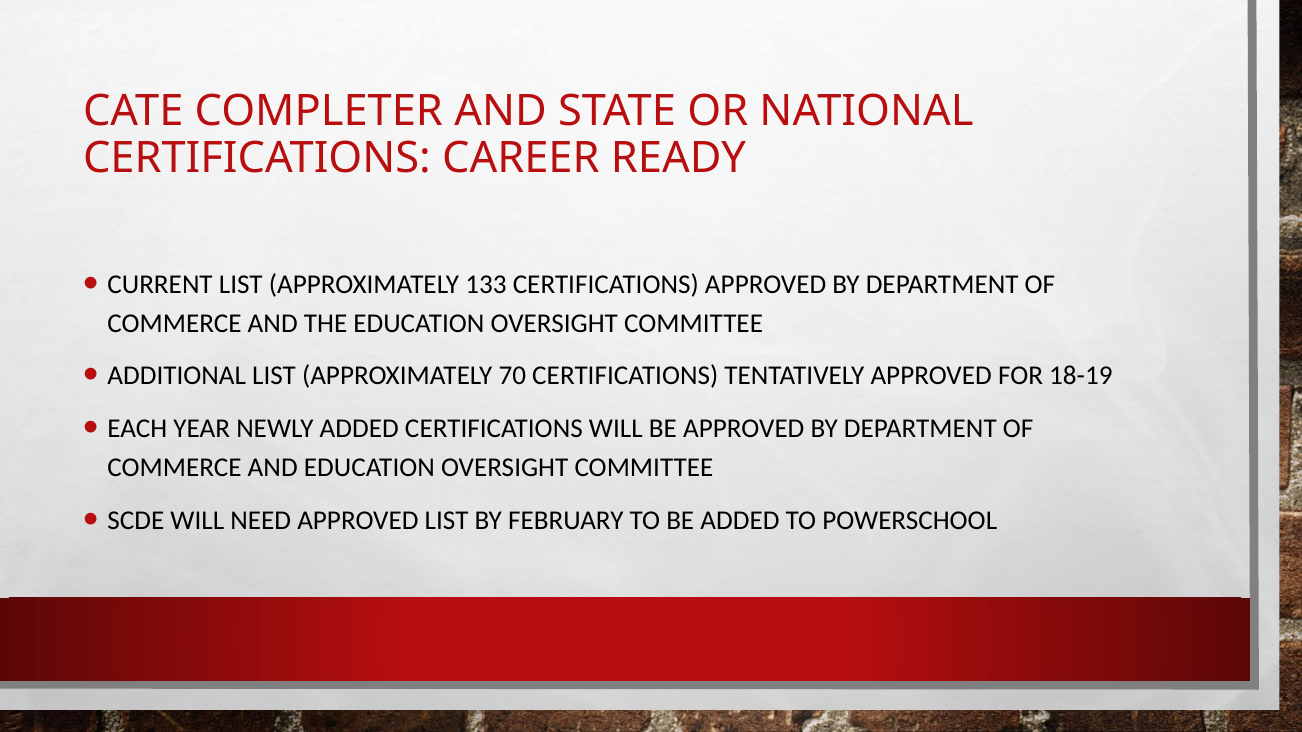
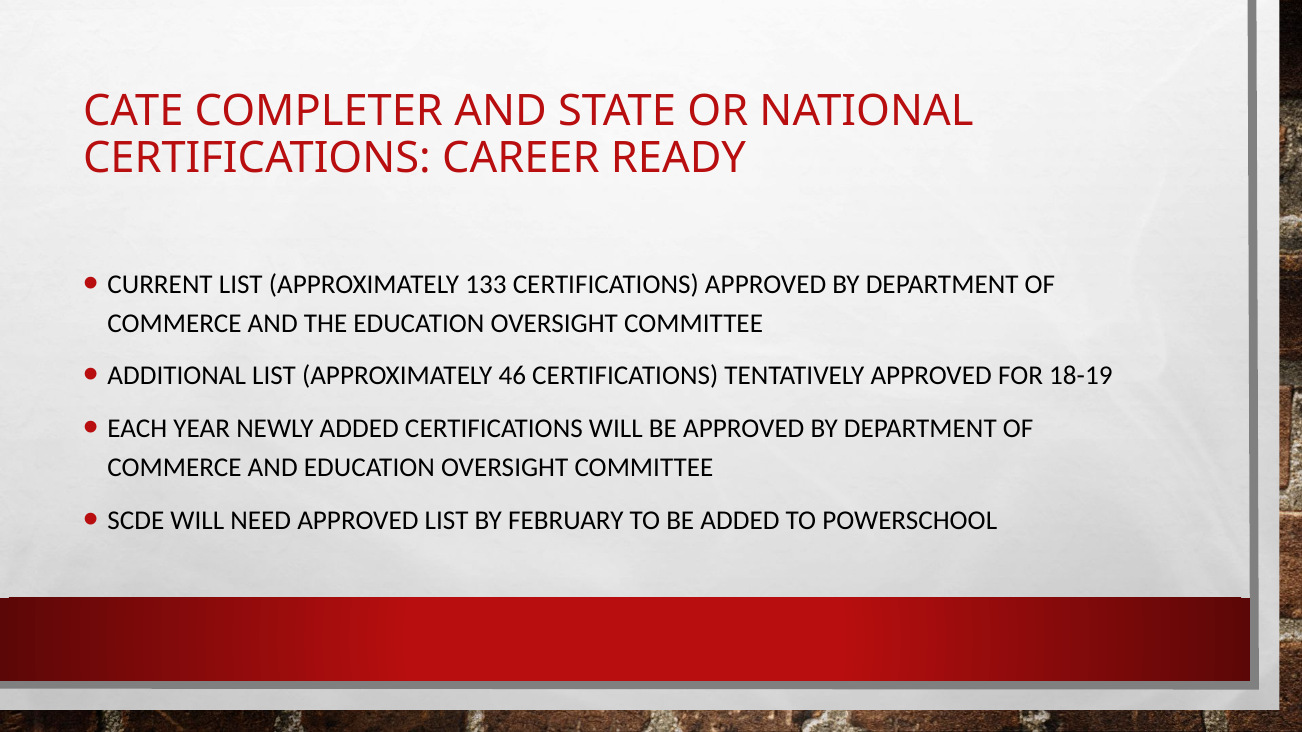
70: 70 -> 46
